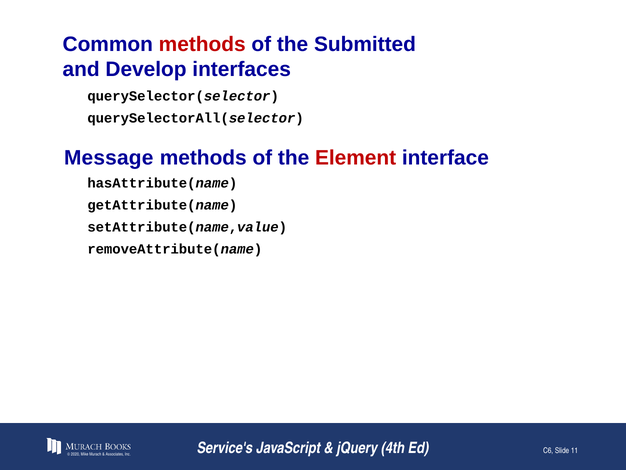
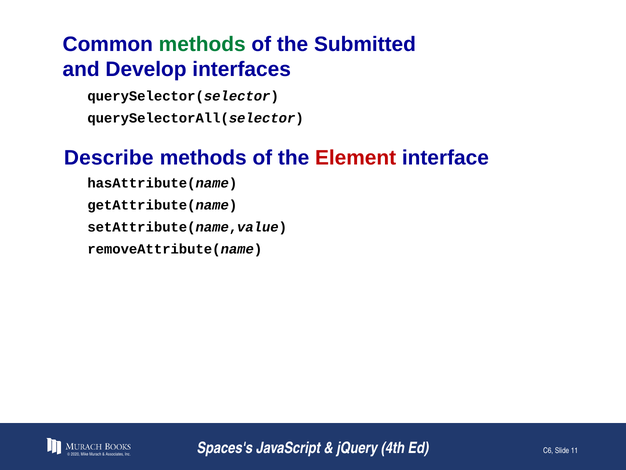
methods at (202, 44) colour: red -> green
Message: Message -> Describe
Service's: Service's -> Spaces's
